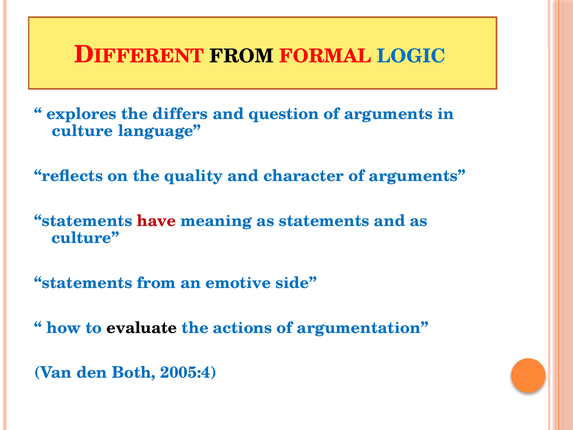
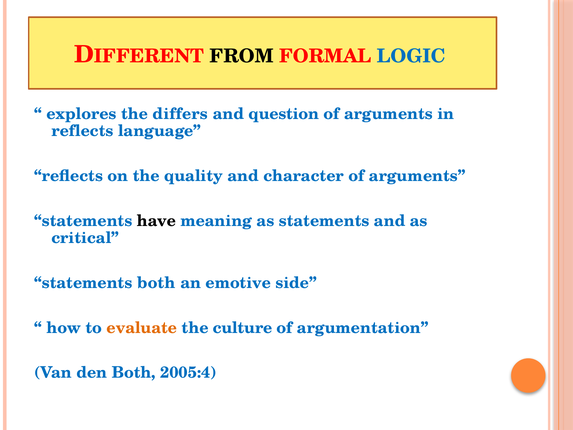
culture at (82, 131): culture -> reflects
have colour: red -> black
culture at (85, 238): culture -> critical
statements from: from -> both
evaluate colour: black -> orange
actions: actions -> culture
